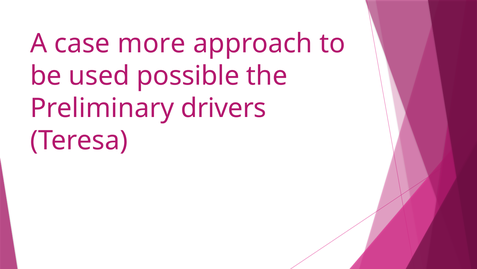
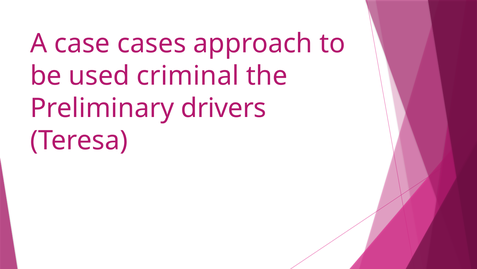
more: more -> cases
possible: possible -> criminal
